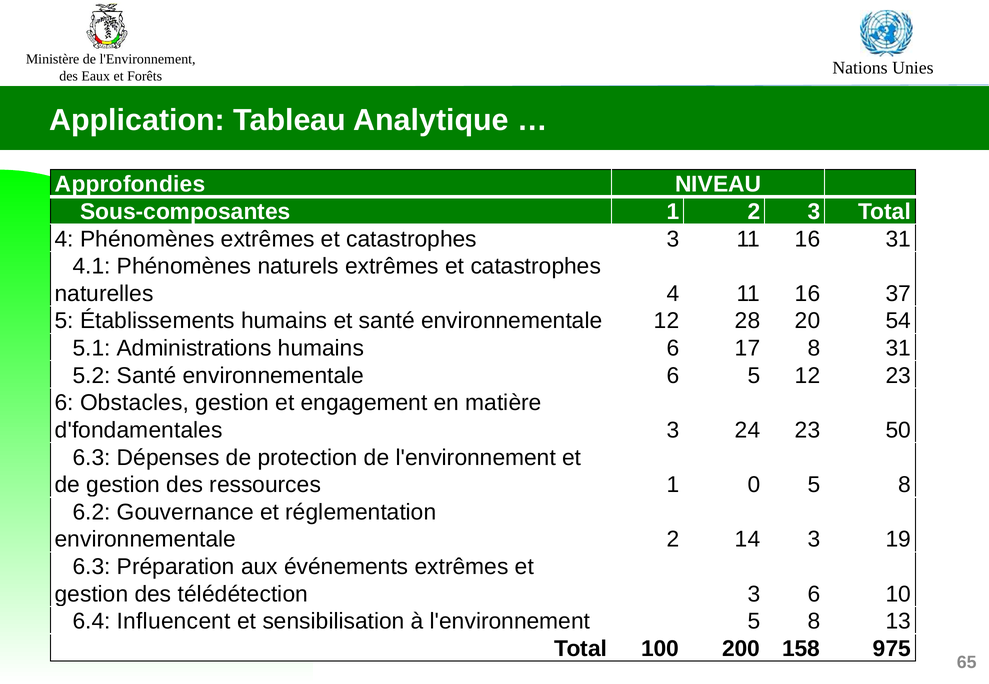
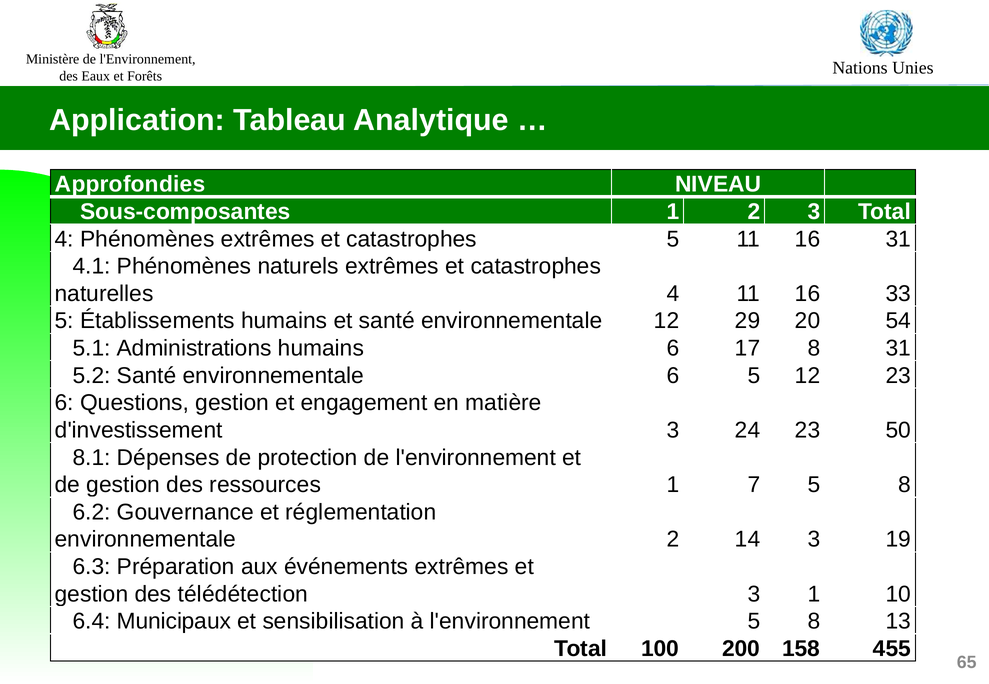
catastrophes 3: 3 -> 5
37: 37 -> 33
28: 28 -> 29
Obstacles: Obstacles -> Questions
d'fondamentales: d'fondamentales -> d'investissement
6.3 at (92, 458): 6.3 -> 8.1
0: 0 -> 7
3 6: 6 -> 1
Influencent: Influencent -> Municipaux
975: 975 -> 455
